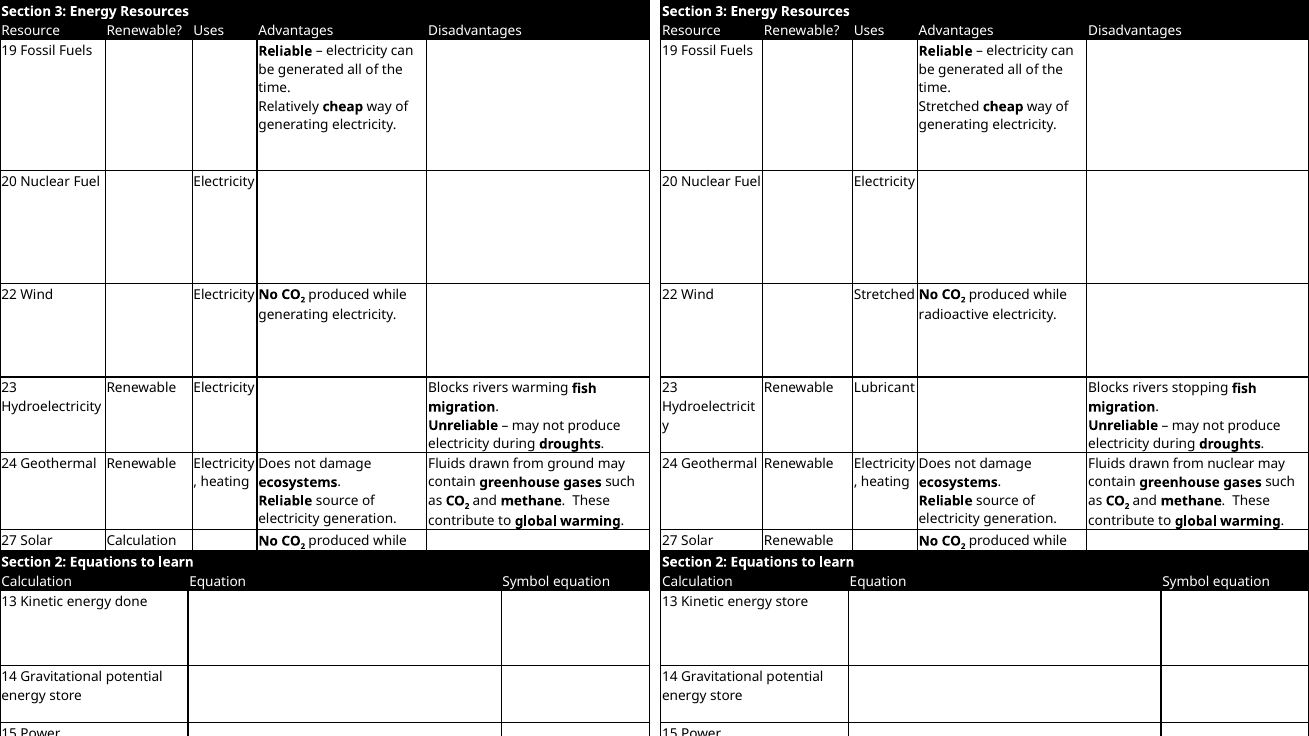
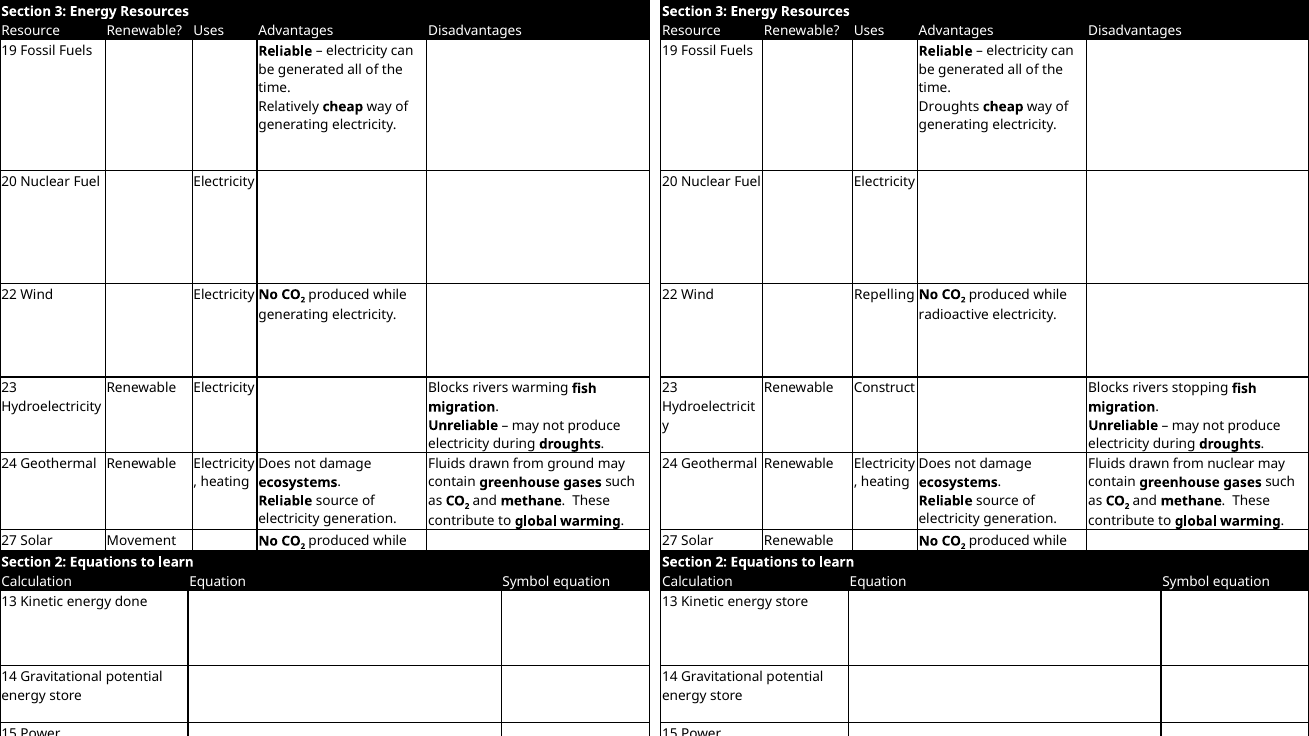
Stretched at (949, 107): Stretched -> Droughts
Wind Stretched: Stretched -> Repelling
Lubricant: Lubricant -> Construct
Solar Calculation: Calculation -> Movement
